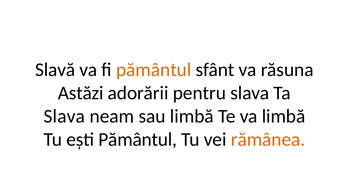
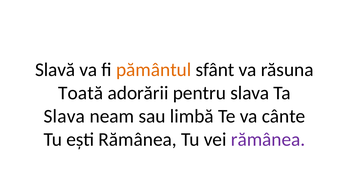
Astăzi: Astăzi -> Toată
va limbă: limbă -> cânte
ești Pământul: Pământul -> Rămânea
rămânea at (268, 140) colour: orange -> purple
